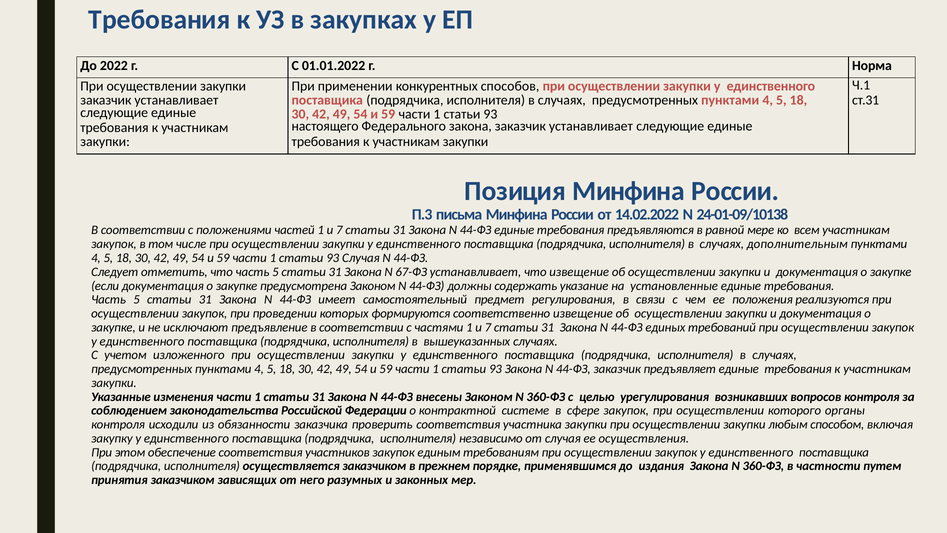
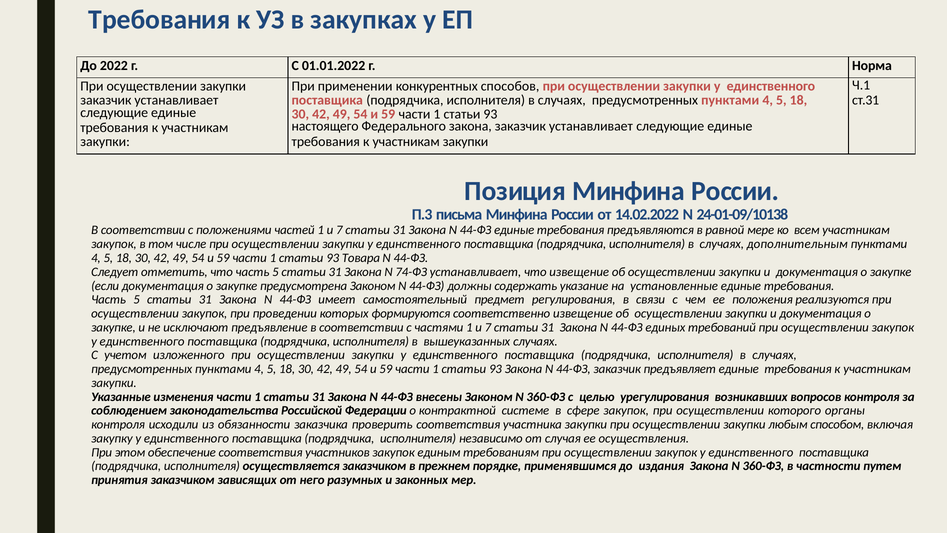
93 Случая: Случая -> Товара
67-ФЗ: 67-ФЗ -> 74-ФЗ
